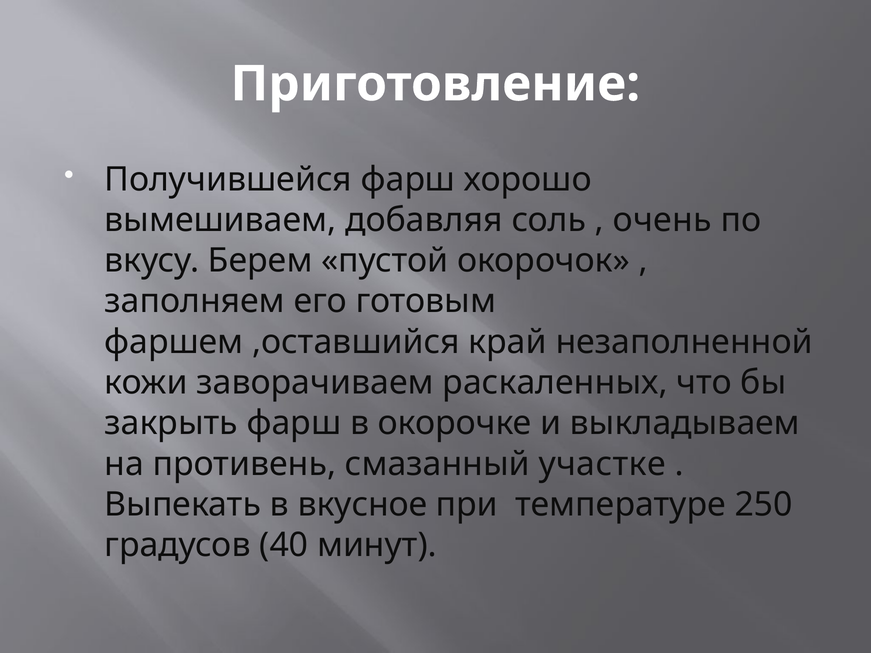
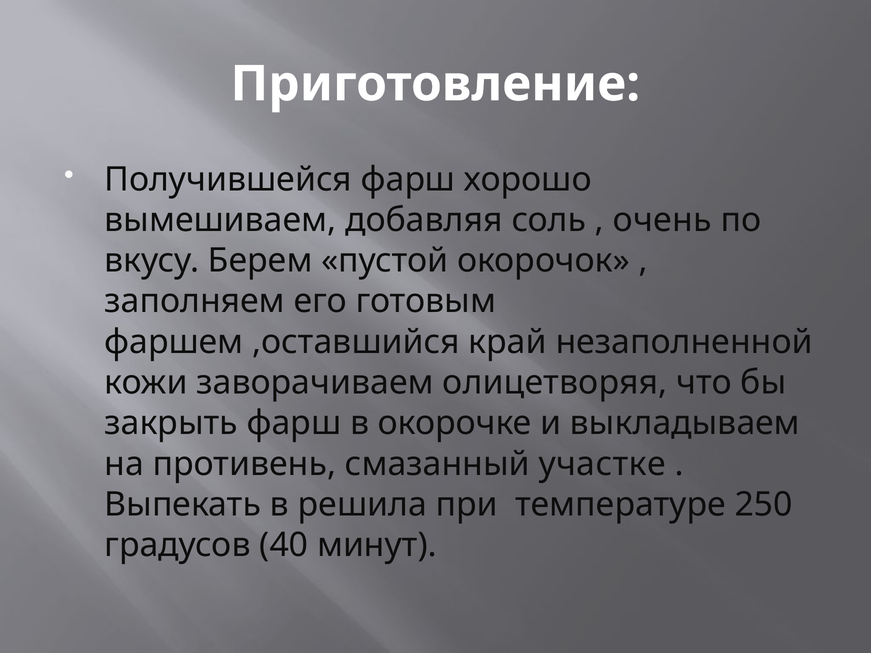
раскаленных: раскаленных -> олицетворяя
вкусное: вкусное -> решила
